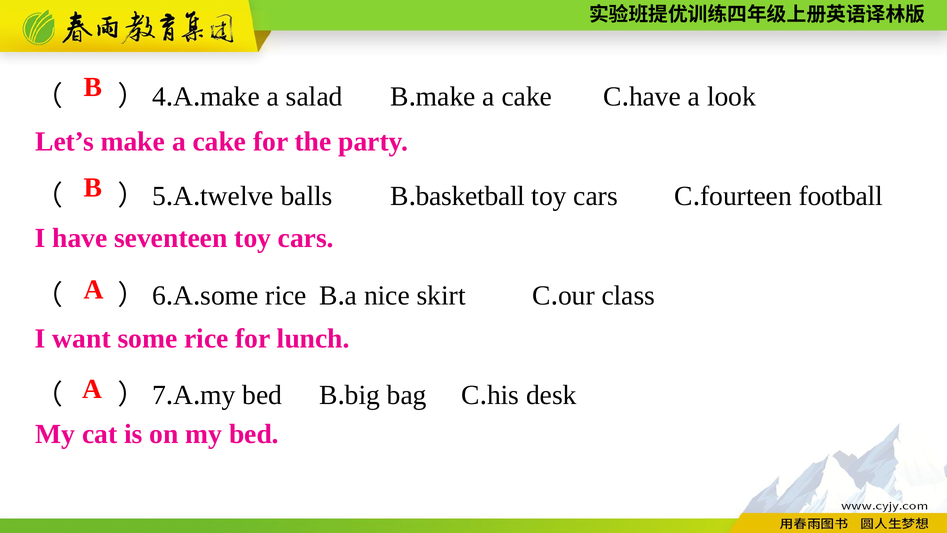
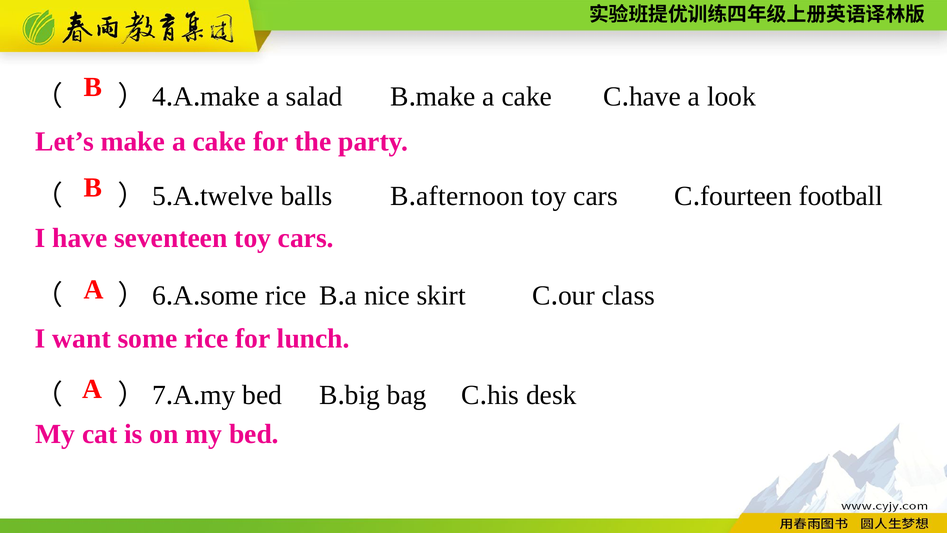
basketball: basketball -> afternoon
